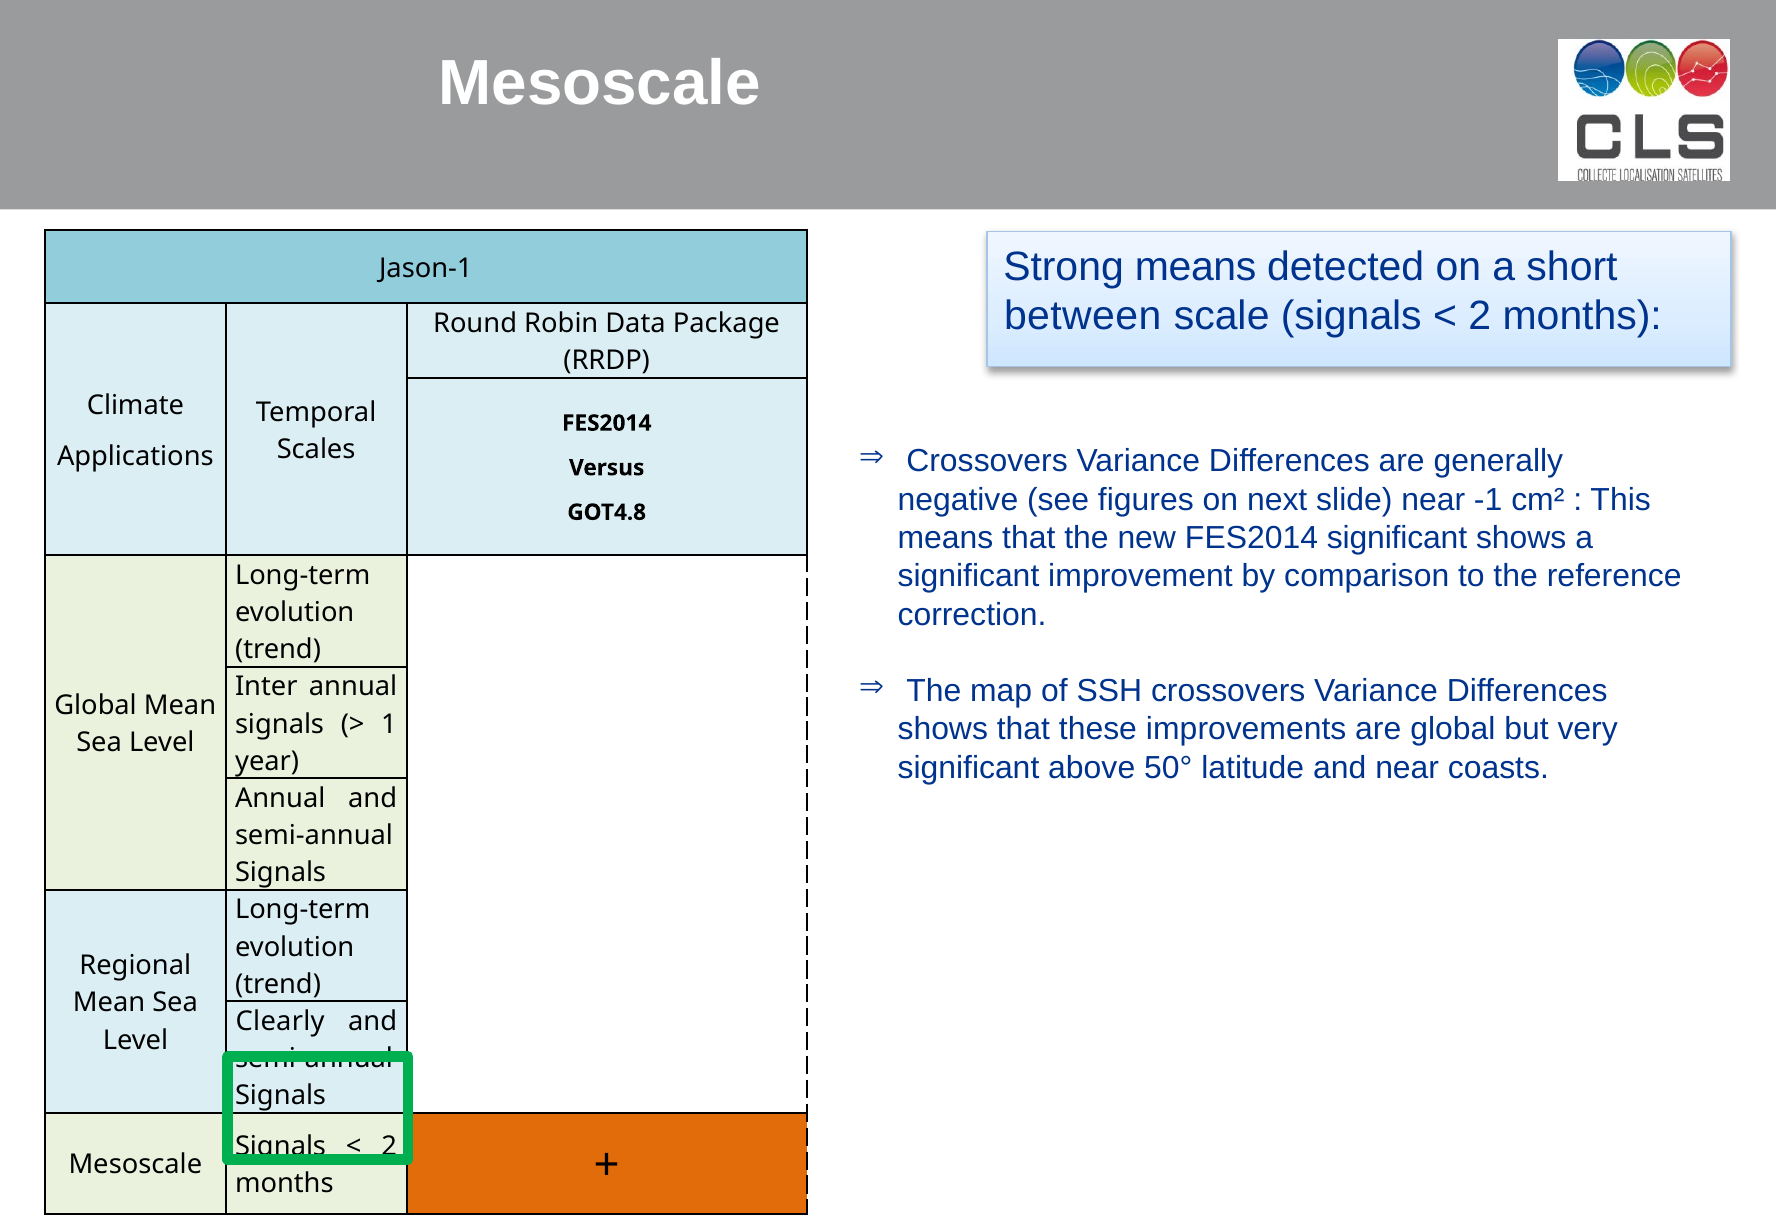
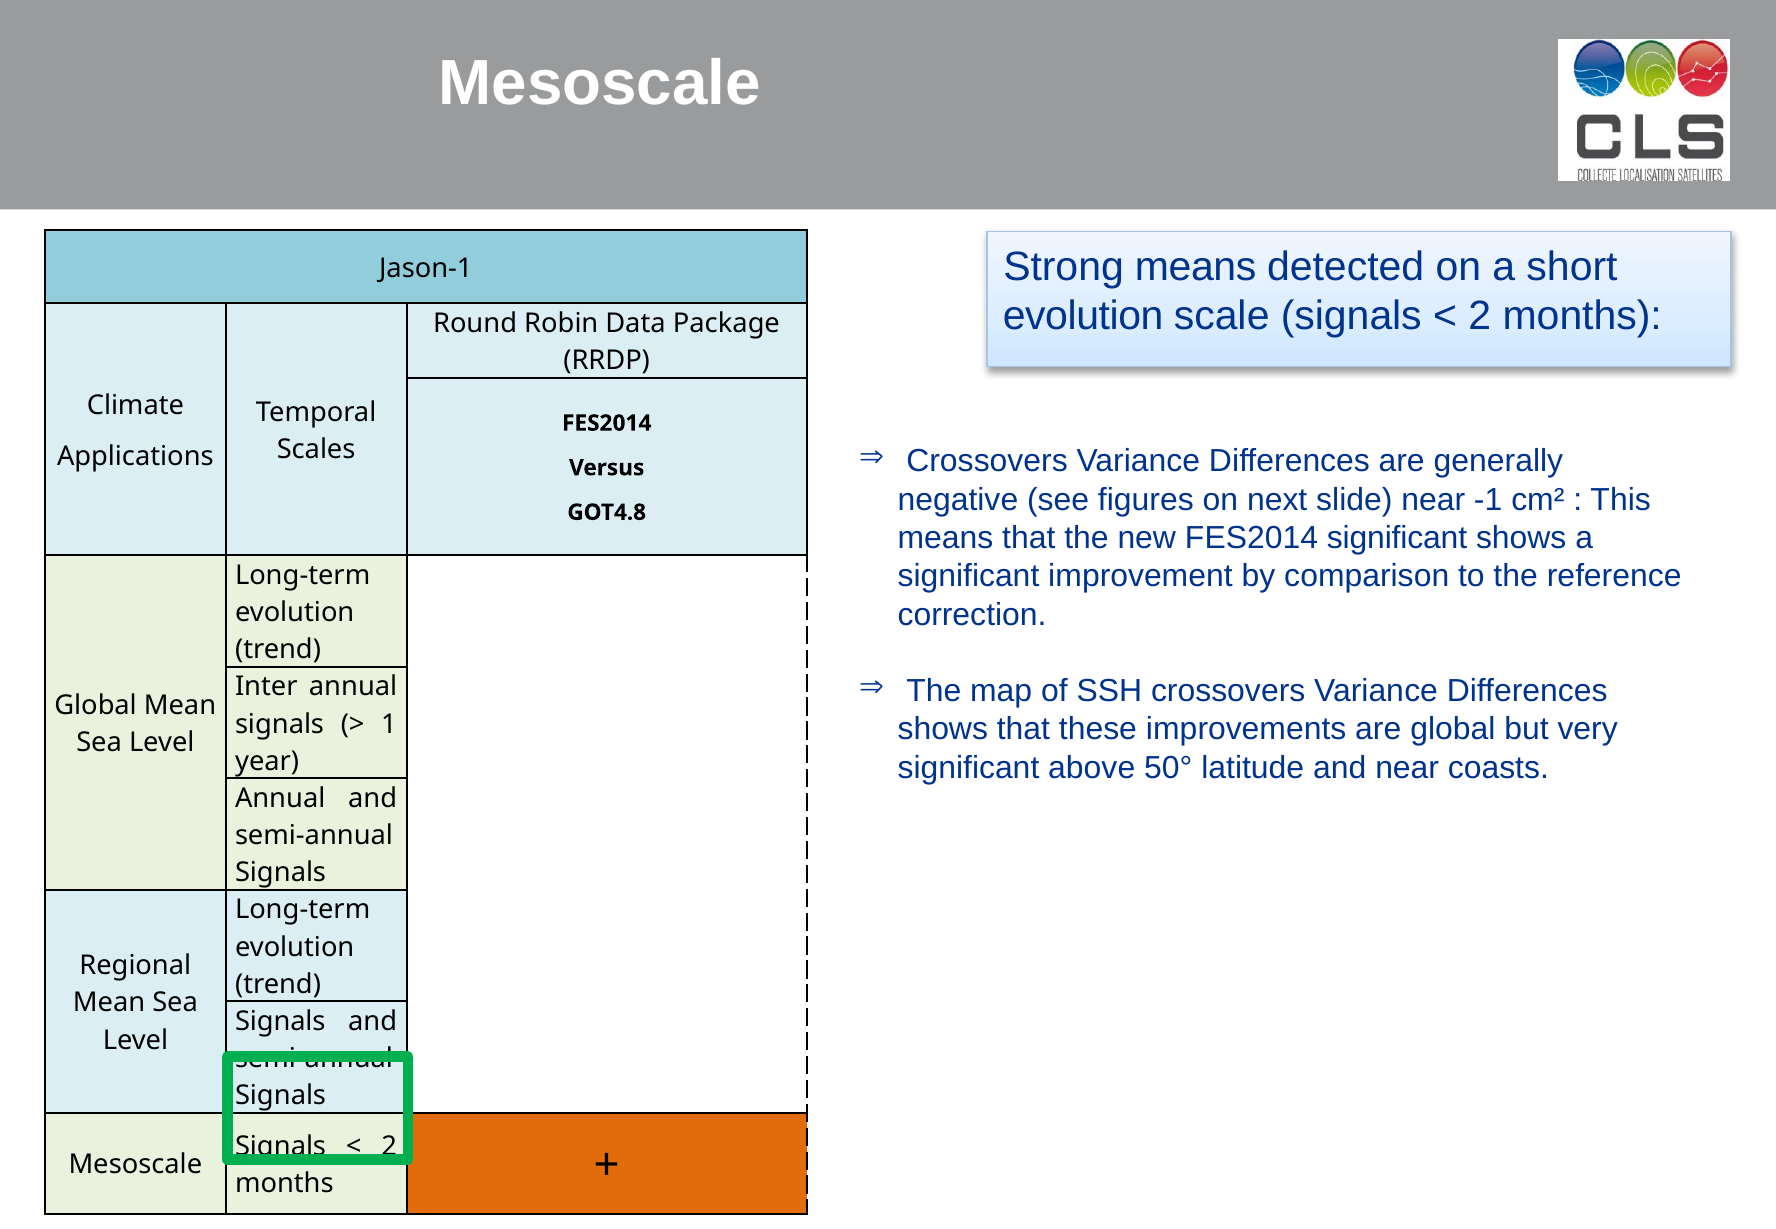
between at (1083, 316): between -> evolution
Clearly at (280, 1022): Clearly -> Signals
